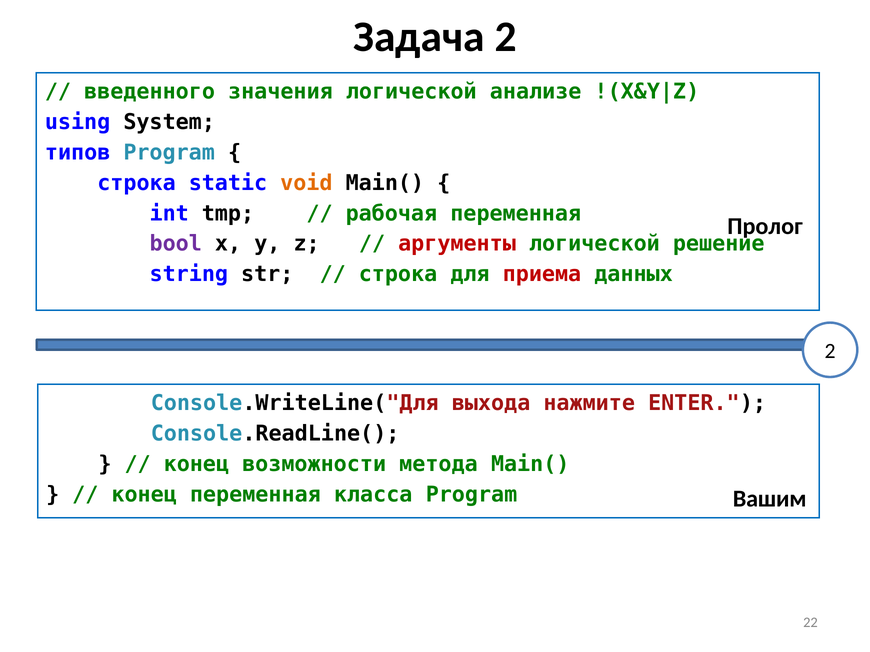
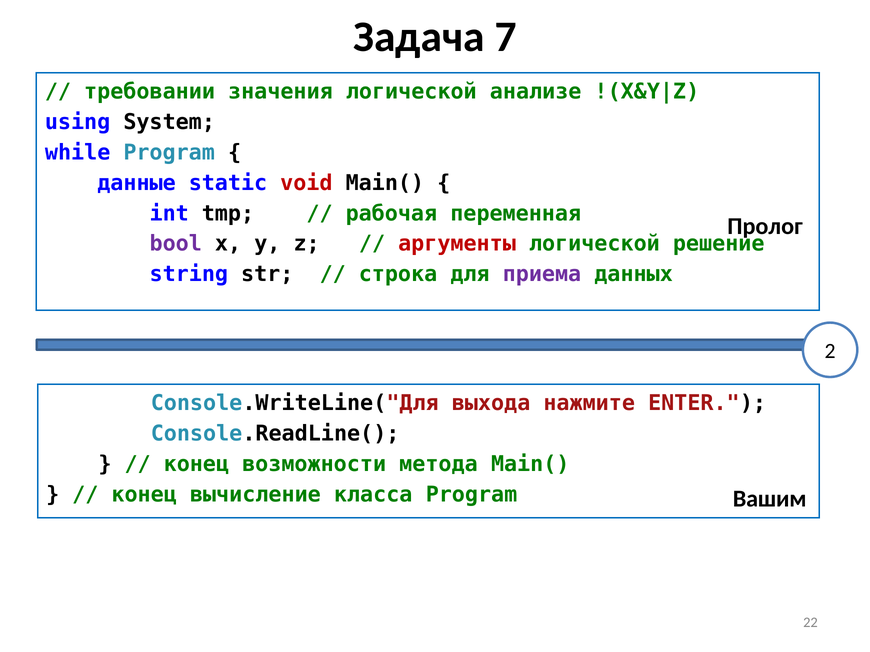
Задача 2: 2 -> 7
введенного: введенного -> требовании
типов: типов -> while
строка at (137, 183): строка -> данные
void colour: orange -> red
приема colour: red -> purple
конец переменная: переменная -> вычисление
